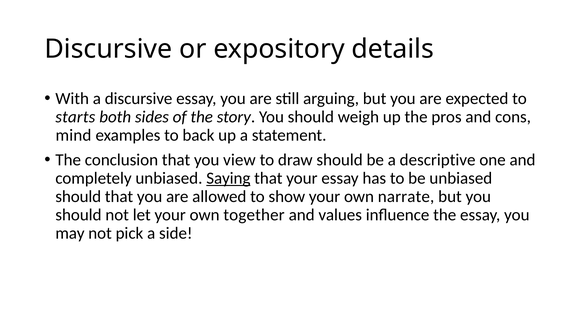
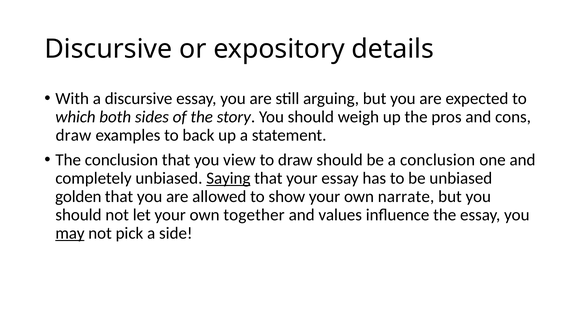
starts: starts -> which
mind at (73, 135): mind -> draw
a descriptive: descriptive -> conclusion
should at (78, 196): should -> golden
may underline: none -> present
